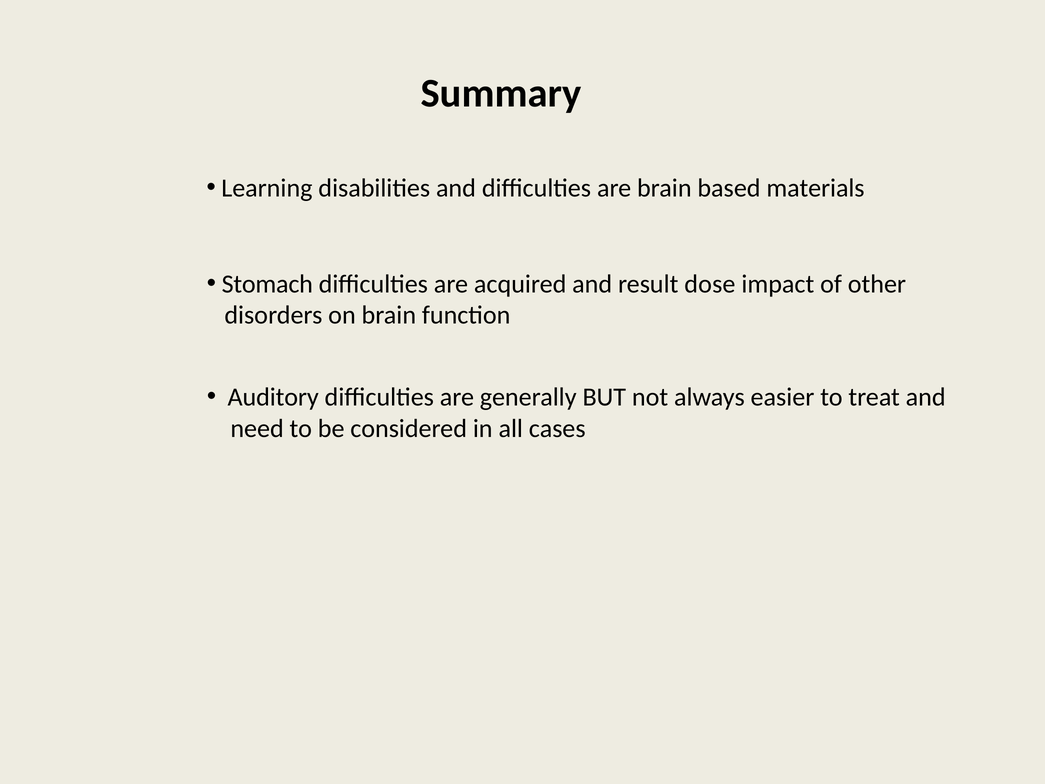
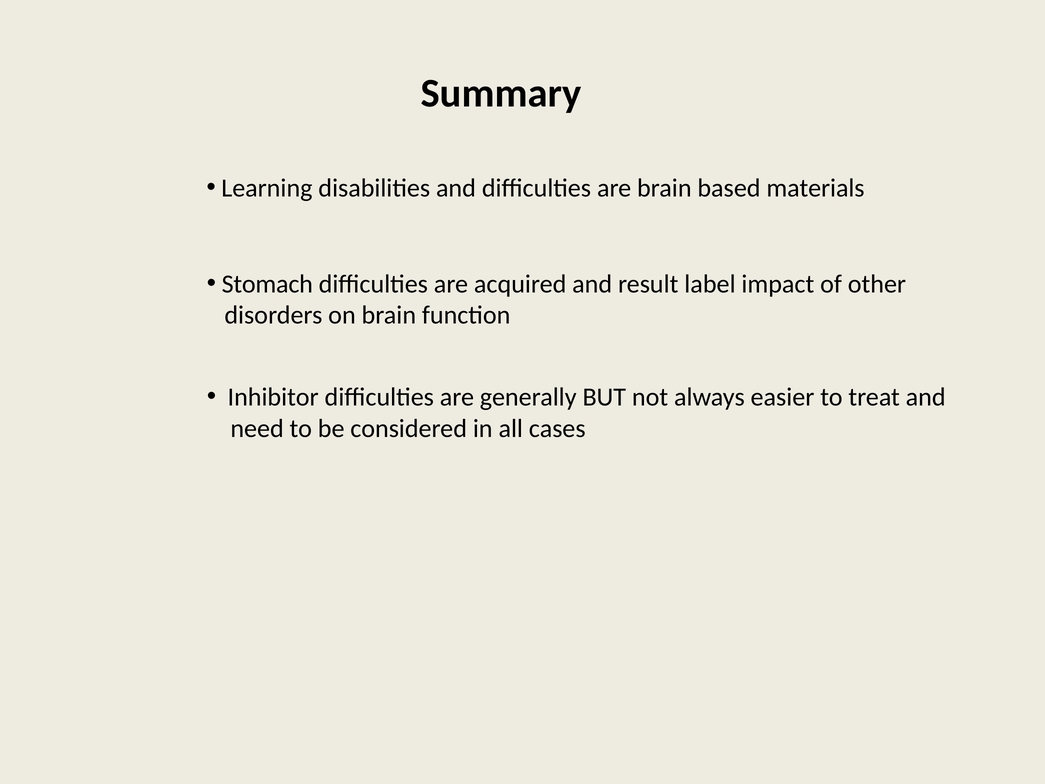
dose: dose -> label
Auditory: Auditory -> Inhibitor
